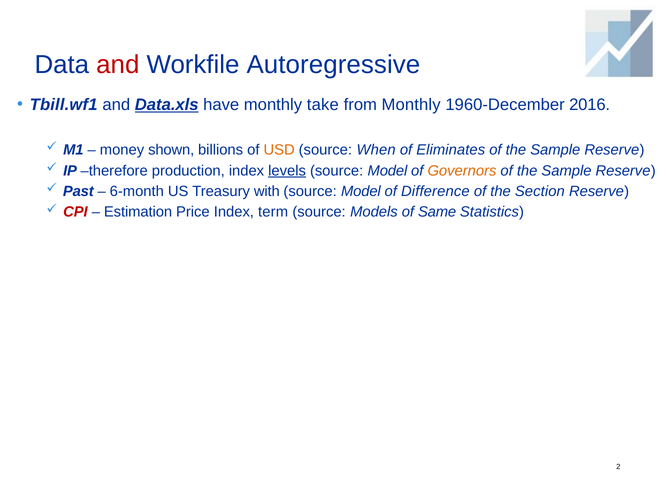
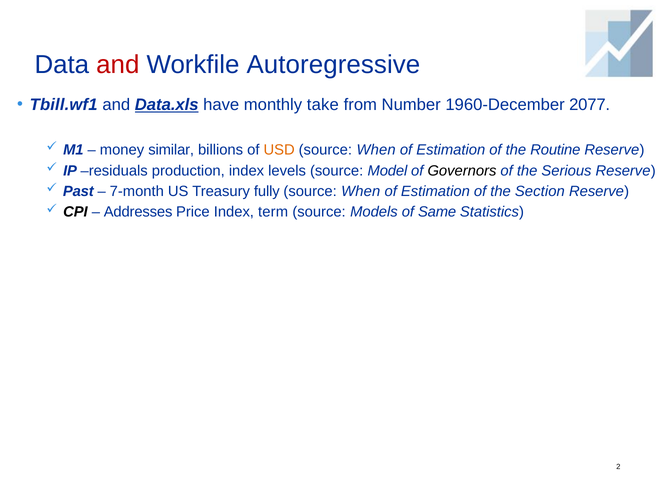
from Monthly: Monthly -> Number
2016: 2016 -> 2077
shown: shown -> similar
Eliminates at (451, 150): Eliminates -> Estimation
Sample at (555, 150): Sample -> Routine
therefore: therefore -> residuals
levels underline: present -> none
Governors colour: orange -> black
Sample at (566, 170): Sample -> Serious
6-month: 6-month -> 7-month
with: with -> fully
Model at (361, 191): Model -> When
Difference at (435, 191): Difference -> Estimation
CPI colour: red -> black
Estimation: Estimation -> Addresses
